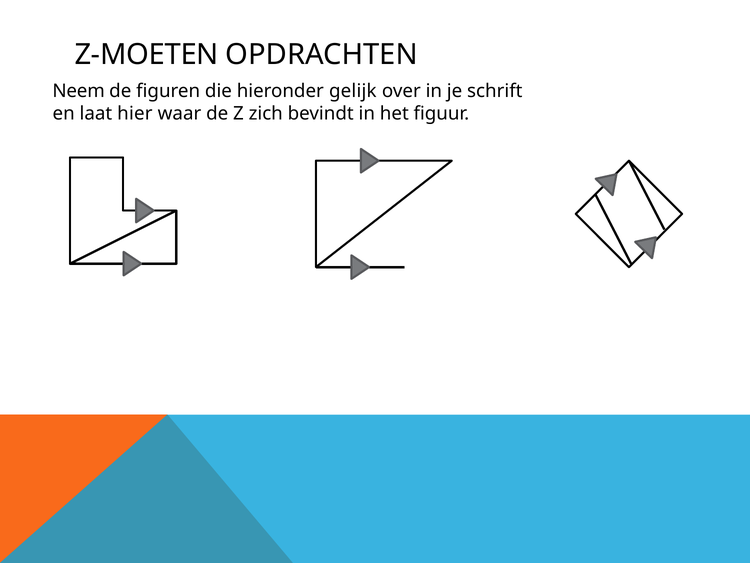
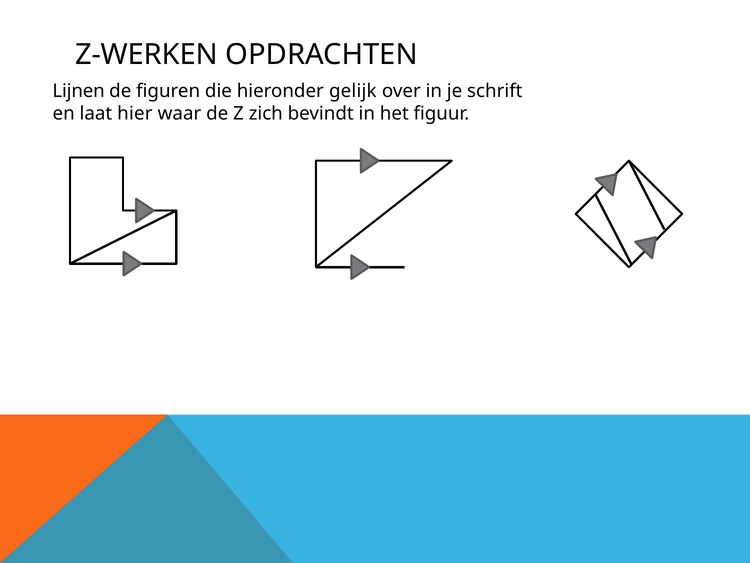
Z-MOETEN: Z-MOETEN -> Z-WERKEN
Neem: Neem -> Lijnen
